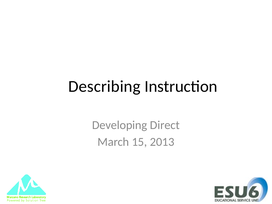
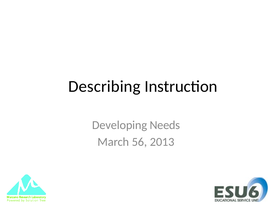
Direct: Direct -> Needs
15: 15 -> 56
